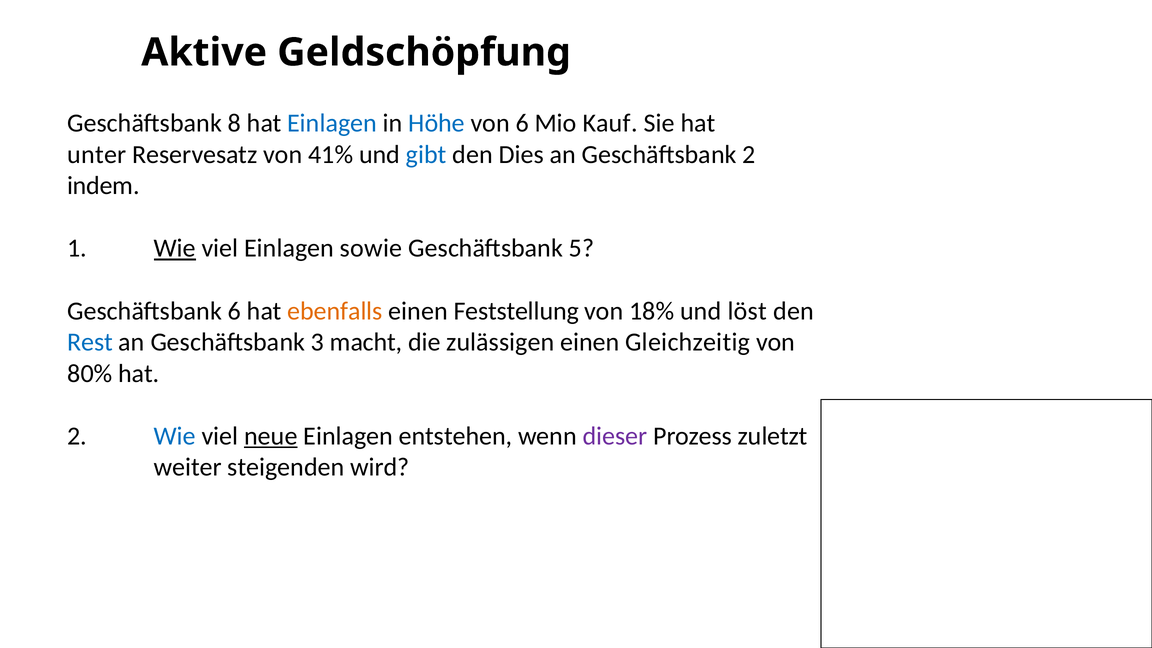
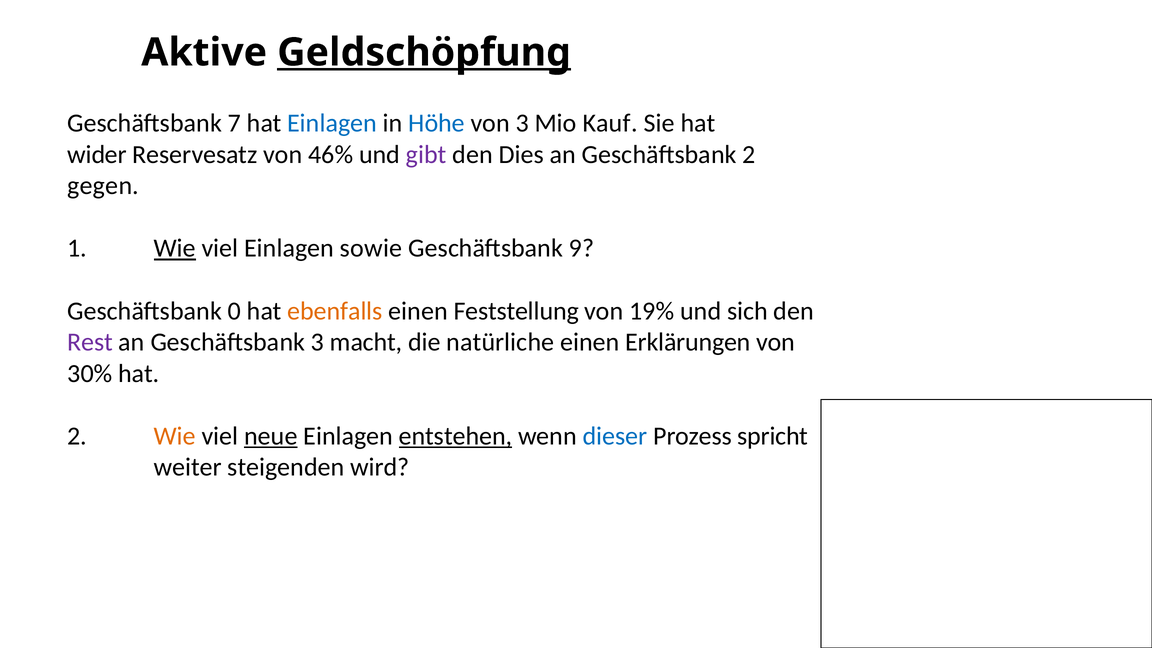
Geldschöpfung underline: none -> present
8: 8 -> 7
von 6: 6 -> 3
unter: unter -> wider
41%: 41% -> 46%
gibt colour: blue -> purple
indem: indem -> gegen
5: 5 -> 9
Geschäftsbank 6: 6 -> 0
18%: 18% -> 19%
löst: löst -> sich
Rest colour: blue -> purple
zulässigen: zulässigen -> natürliche
Gleichzeitig: Gleichzeitig -> Erklärungen
80%: 80% -> 30%
Wie at (175, 436) colour: blue -> orange
entstehen underline: none -> present
dieser colour: purple -> blue
zuletzt: zuletzt -> spricht
